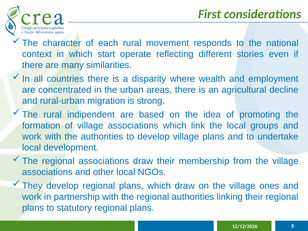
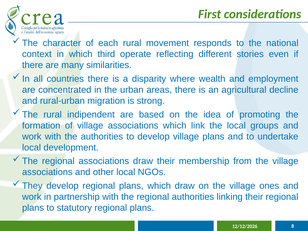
start: start -> third
